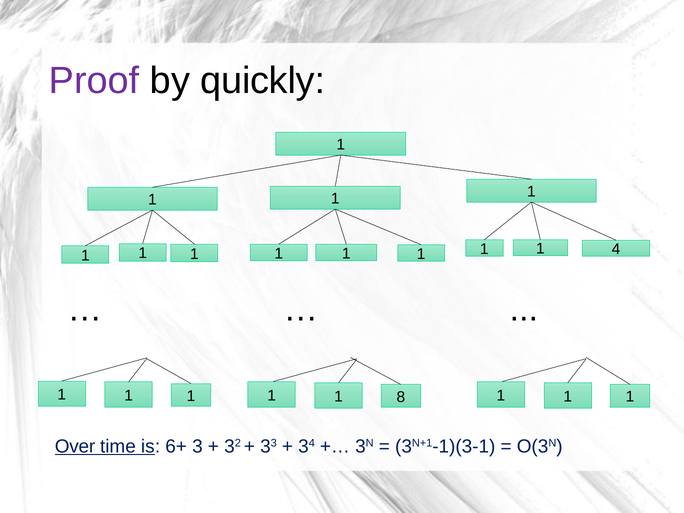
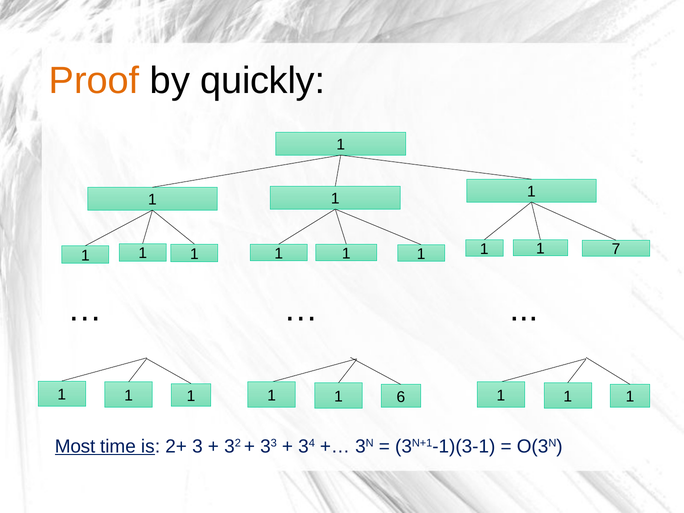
Proof colour: purple -> orange
4: 4 -> 7
8: 8 -> 6
Over: Over -> Most
6+: 6+ -> 2+
